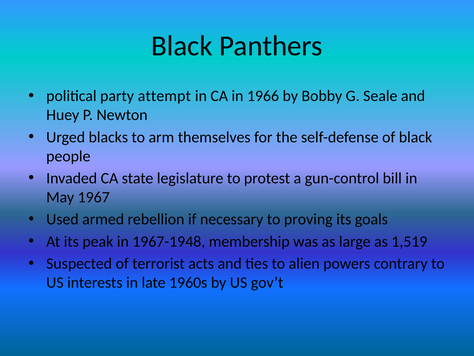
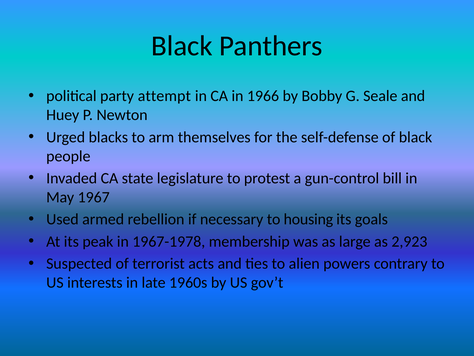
proving: proving -> housing
1967-1948: 1967-1948 -> 1967-1978
1,519: 1,519 -> 2,923
